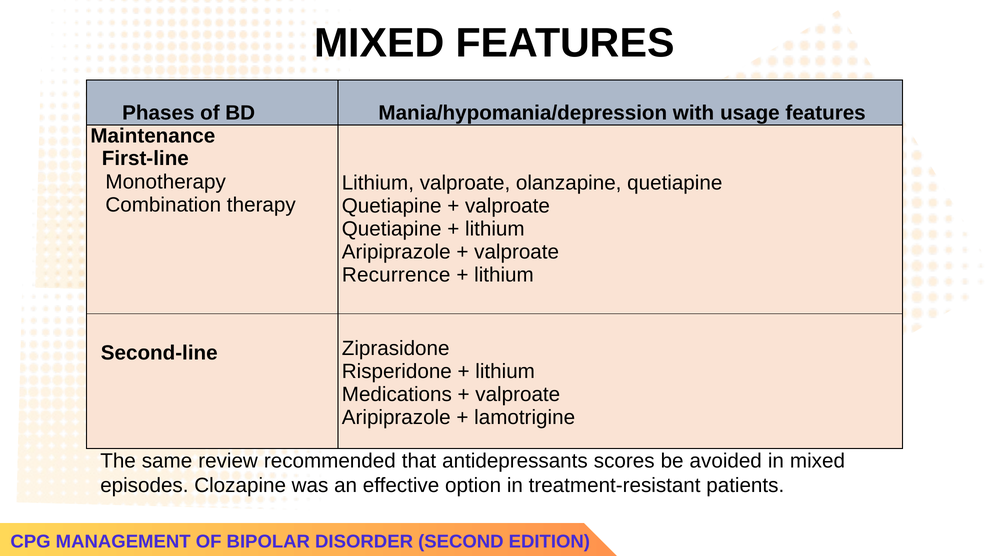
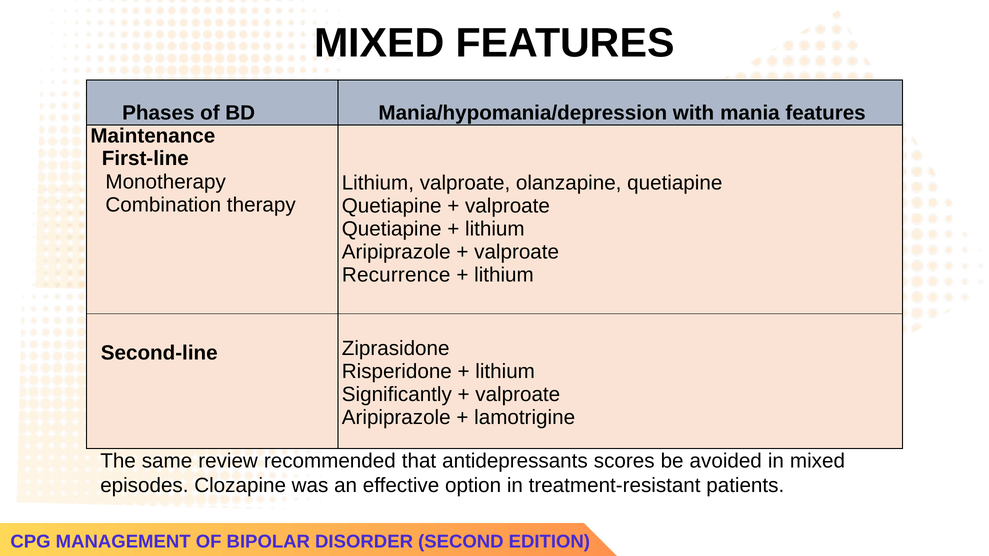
usage: usage -> mania
Medications: Medications -> Significantly
